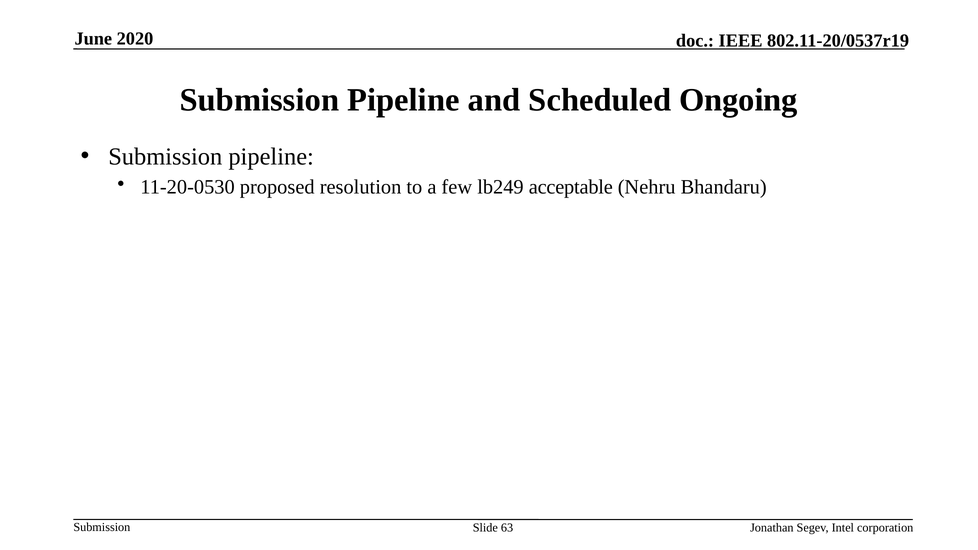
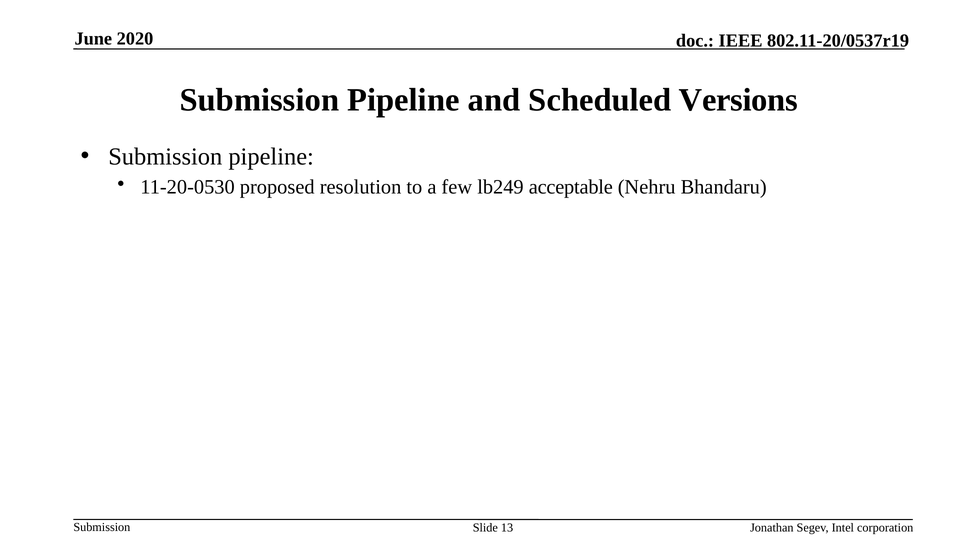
Ongoing: Ongoing -> Versions
63: 63 -> 13
